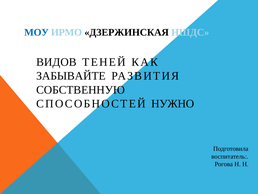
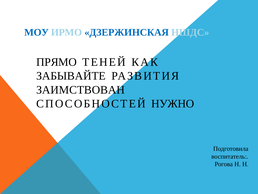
ДЗЕРЖИНСКАЯ colour: black -> blue
ВИДОВ: ВИДОВ -> ПРЯМО
СОБСТВЕННУЮ: СОБСТВЕННУЮ -> ЗАИМСТВОВАН
